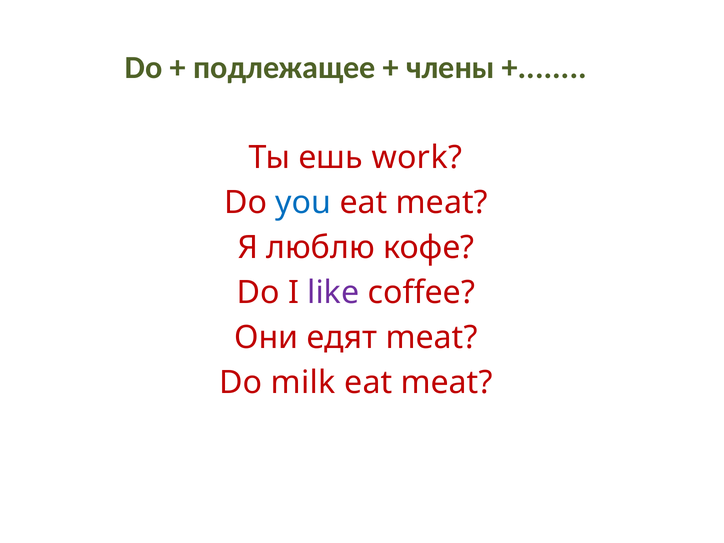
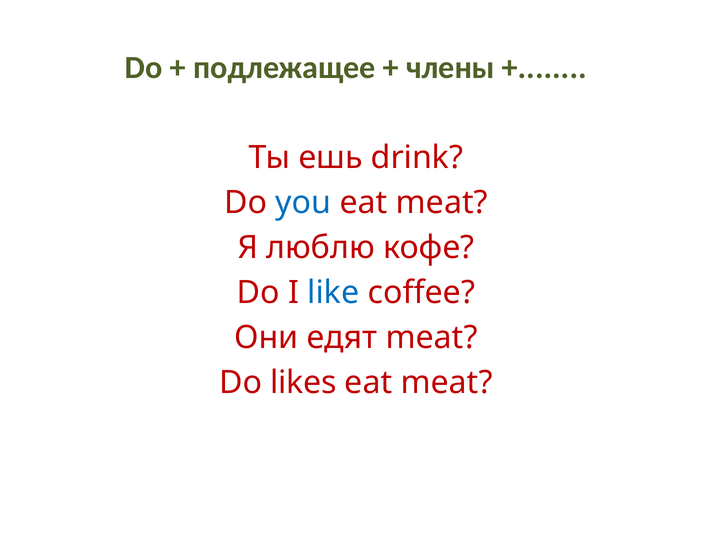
work: work -> drink
like colour: purple -> blue
milk: milk -> likes
